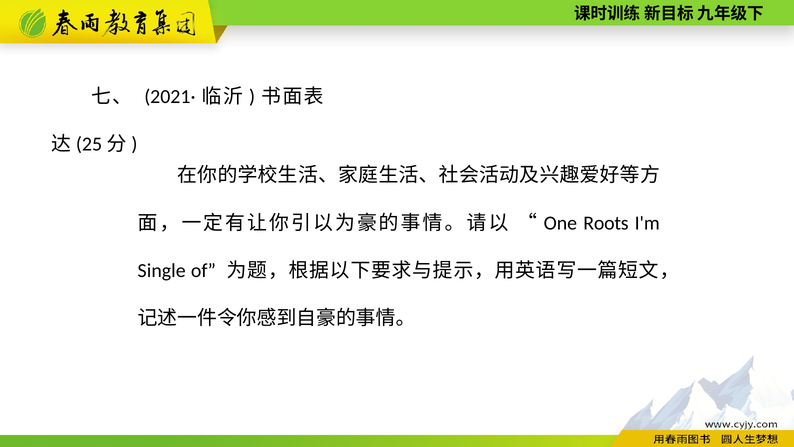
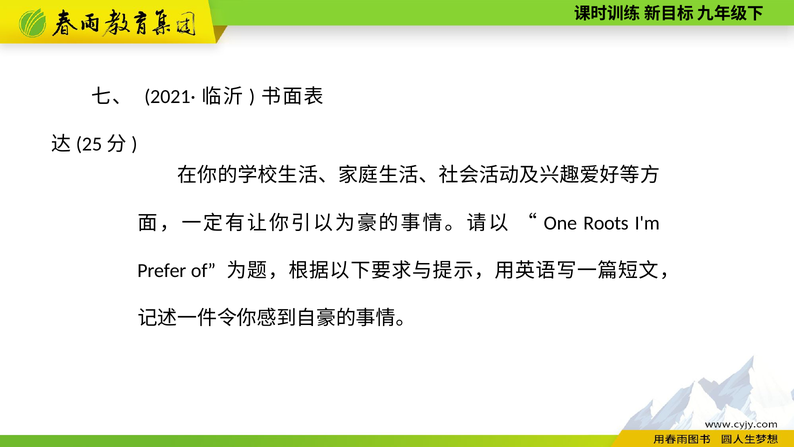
Single: Single -> Prefer
